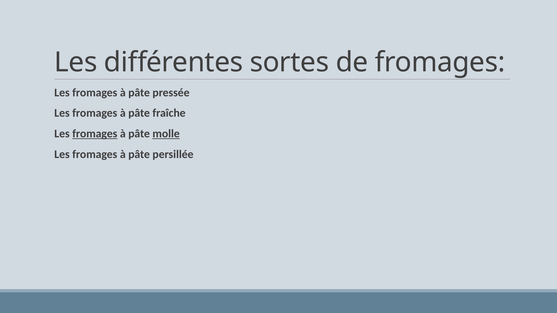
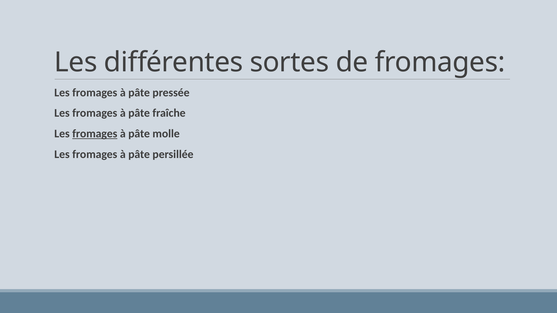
molle underline: present -> none
